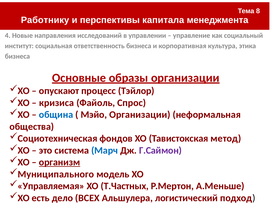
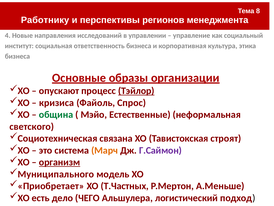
капитала: капитала -> регионов
Тэйлор underline: none -> present
община colour: blue -> green
Мэйо Организации: Организации -> Естественные
общества: общества -> светского
фондов: фондов -> связана
метод: метод -> строят
Марч colour: blue -> orange
Управляемая: Управляемая -> Приобретает
ВСЕХ: ВСЕХ -> ЧЕГО
